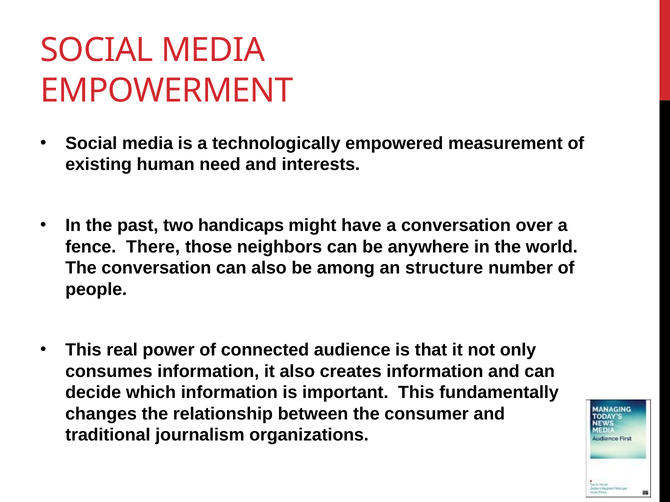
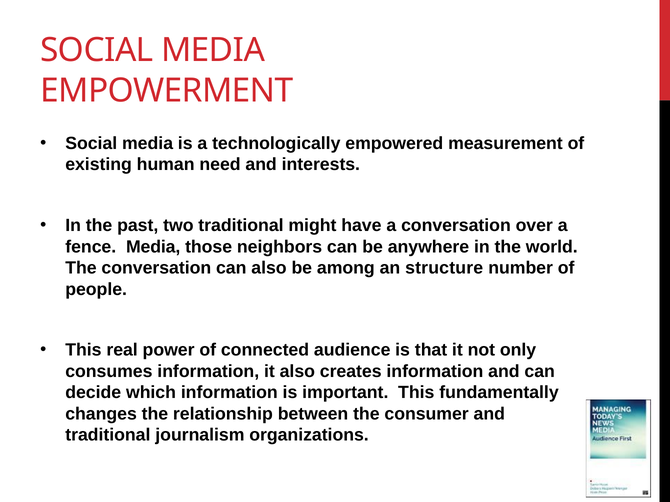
two handicaps: handicaps -> traditional
fence There: There -> Media
